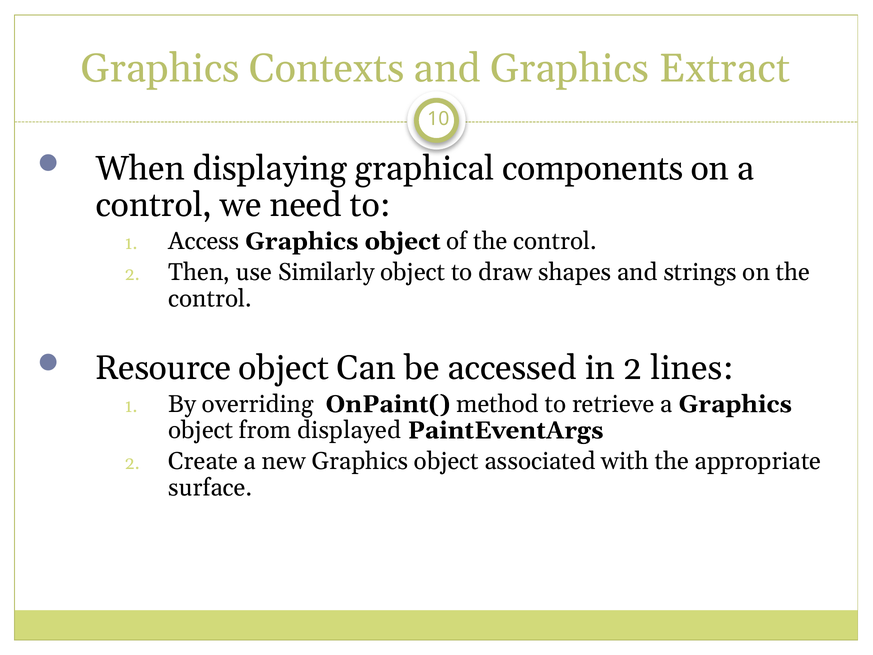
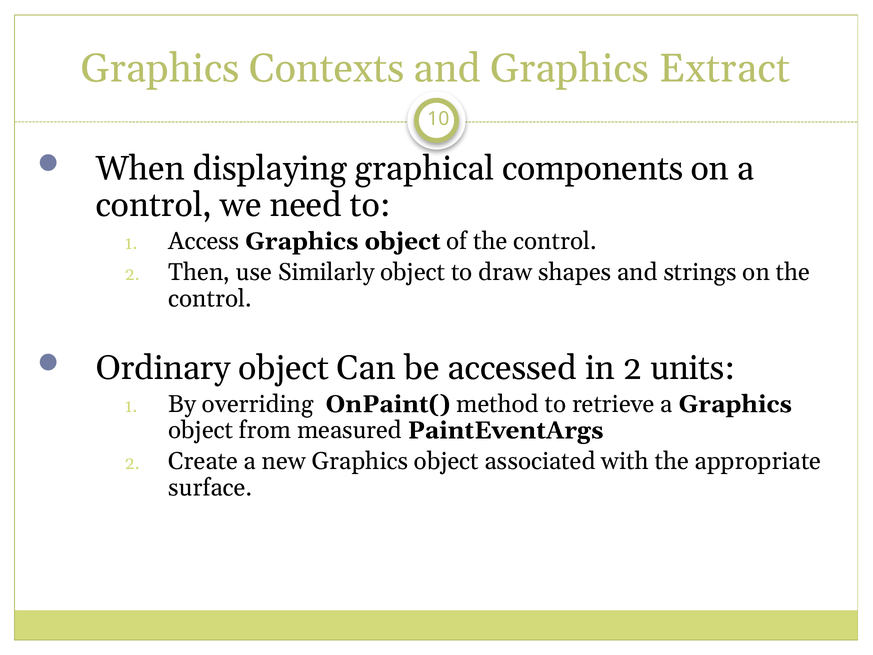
Resource: Resource -> Ordinary
lines: lines -> units
displayed: displayed -> measured
